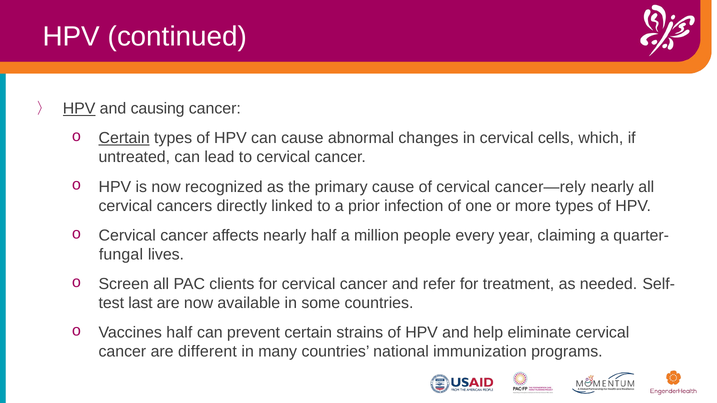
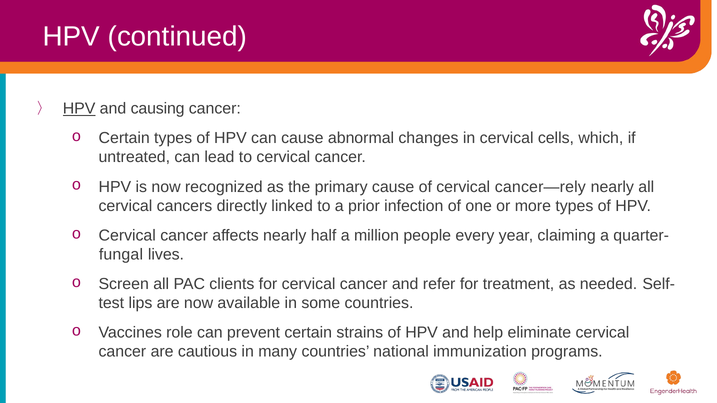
Certain at (124, 138) underline: present -> none
last: last -> lips
Vaccines half: half -> role
different: different -> cautious
